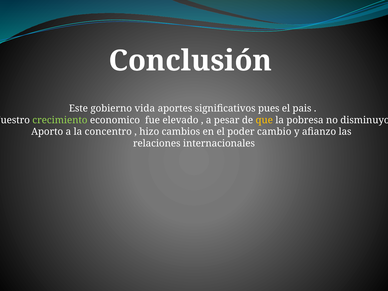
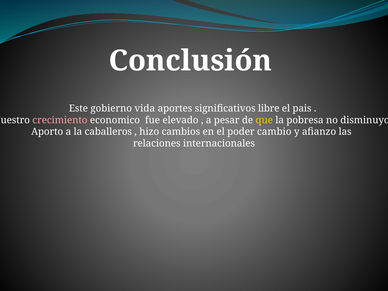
pues: pues -> libre
crecimiento colour: light green -> pink
concentro: concentro -> caballeros
